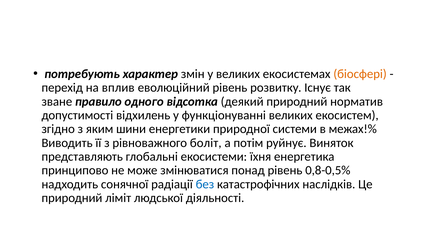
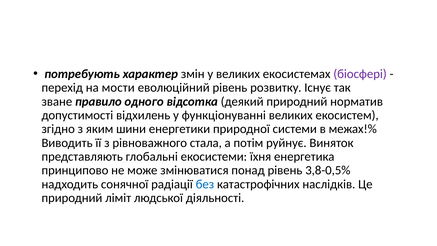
біосфері colour: orange -> purple
вплив: вплив -> мости
боліт: боліт -> стала
0,8-0,5%: 0,8-0,5% -> 3,8-0,5%
